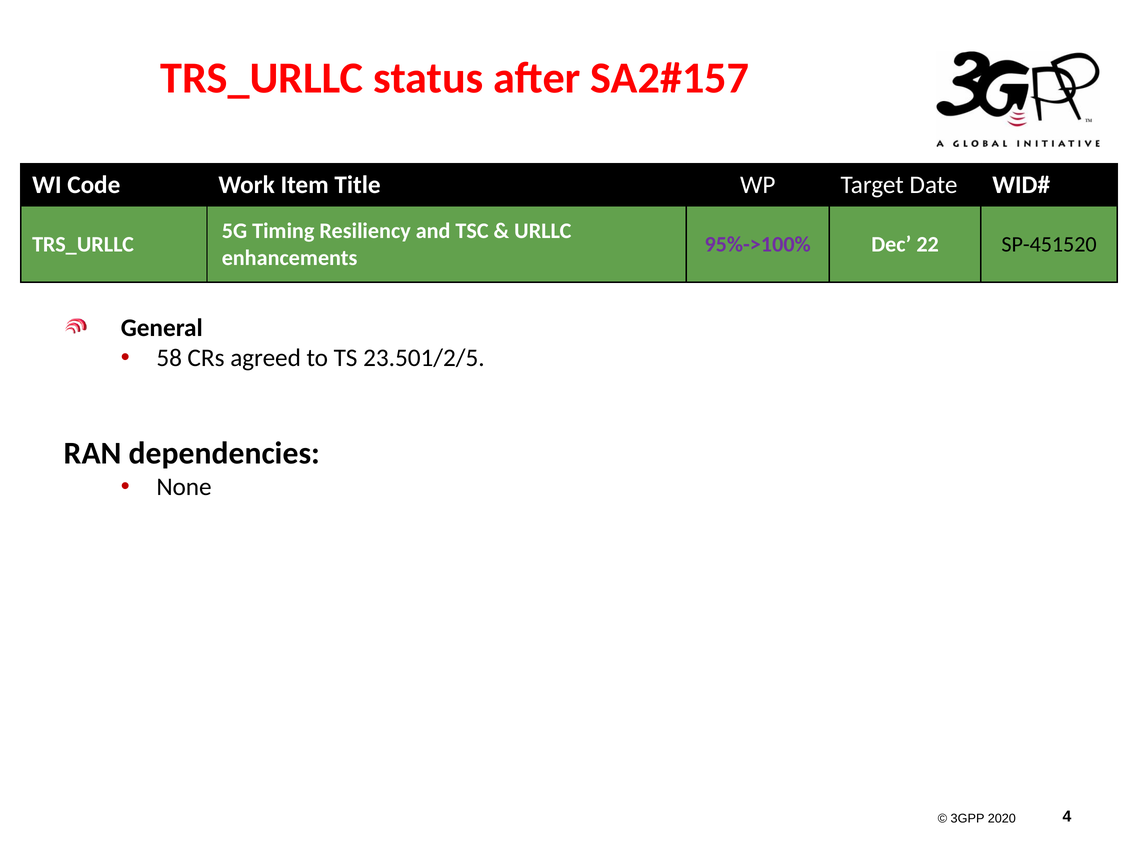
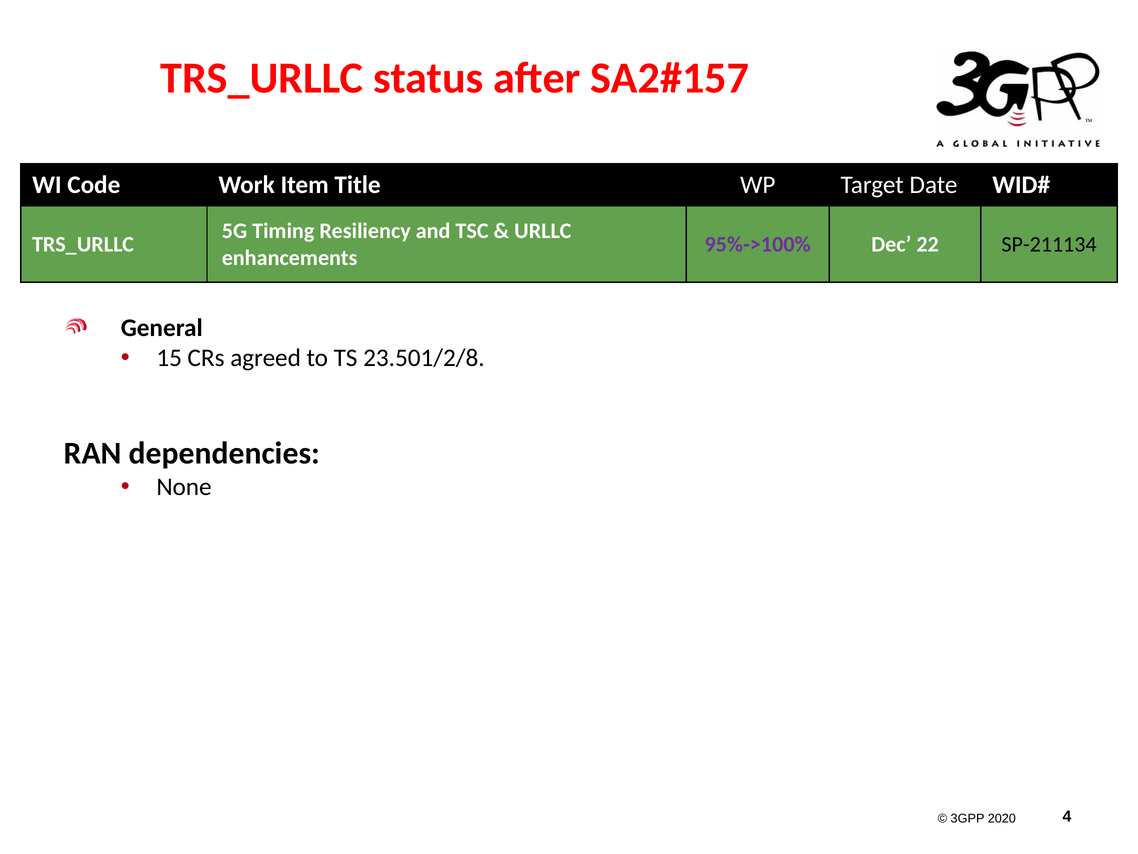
SP-451520: SP-451520 -> SP-211134
58: 58 -> 15
23.501/2/5: 23.501/2/5 -> 23.501/2/8
